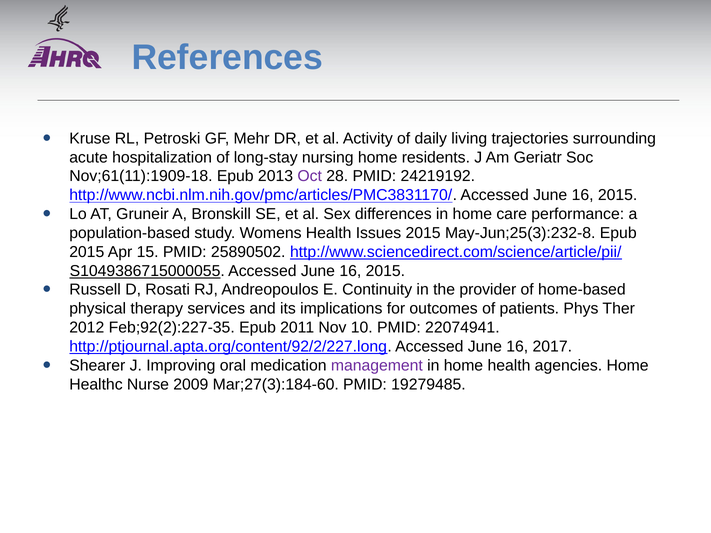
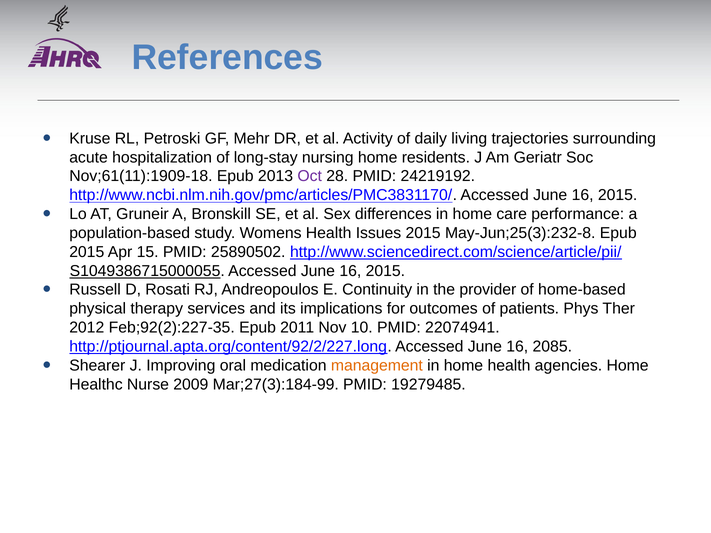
2017: 2017 -> 2085
management colour: purple -> orange
Mar;27(3):184-60: Mar;27(3):184-60 -> Mar;27(3):184-99
